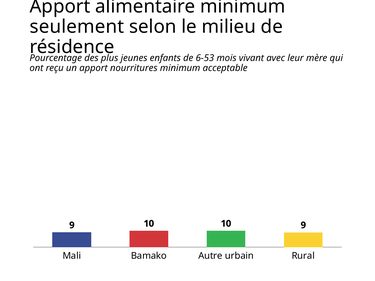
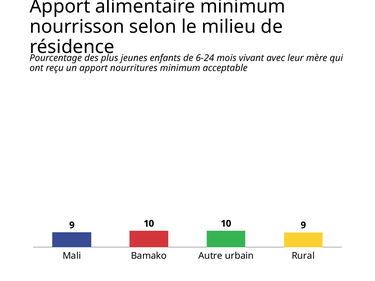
seulement: seulement -> nourrisson
6-53: 6-53 -> 6-24
